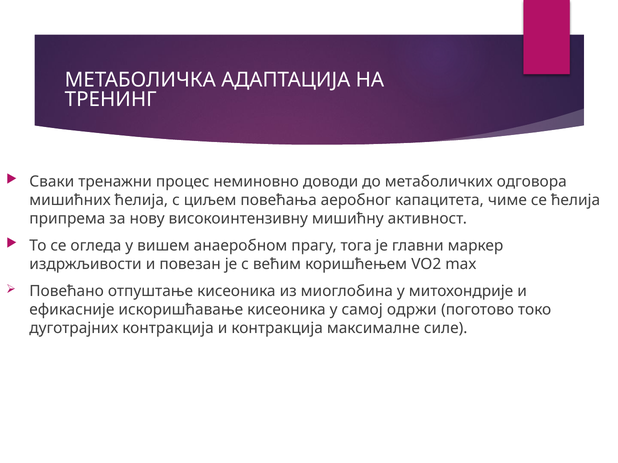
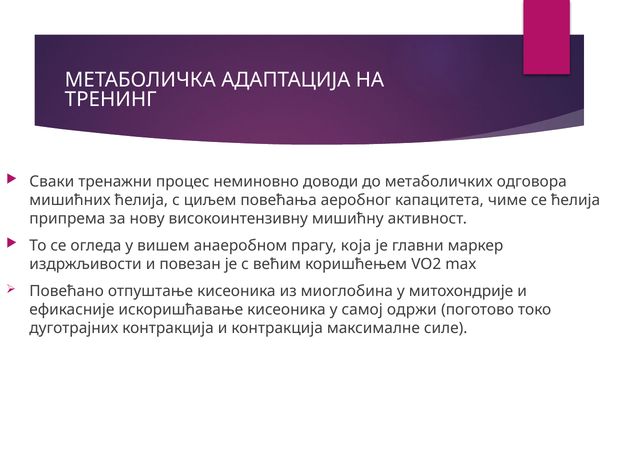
тога: тога -> која
